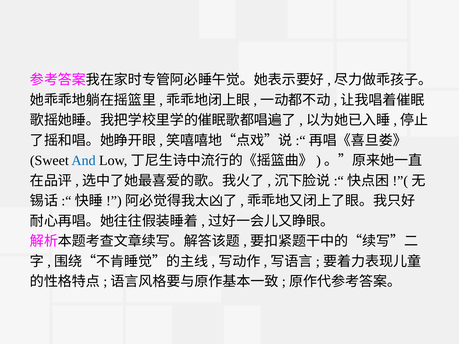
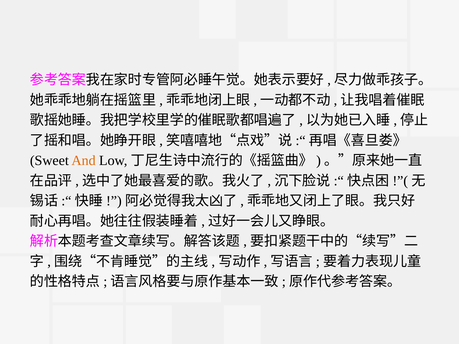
And colour: blue -> orange
